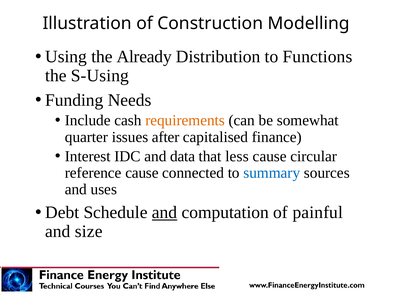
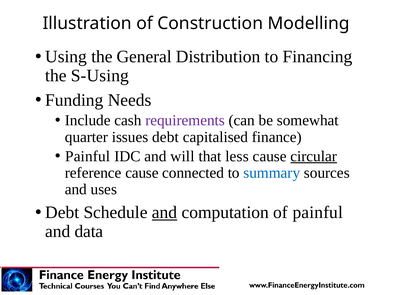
Already: Already -> General
Functions: Functions -> Financing
requirements colour: orange -> purple
issues after: after -> debt
Interest at (88, 156): Interest -> Painful
data: data -> will
circular underline: none -> present
size: size -> data
